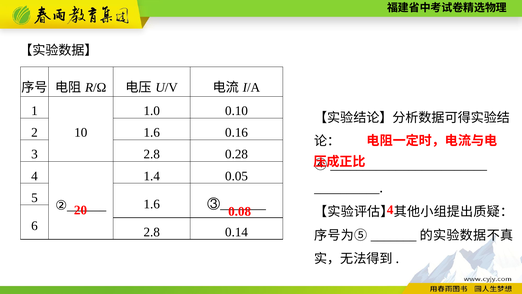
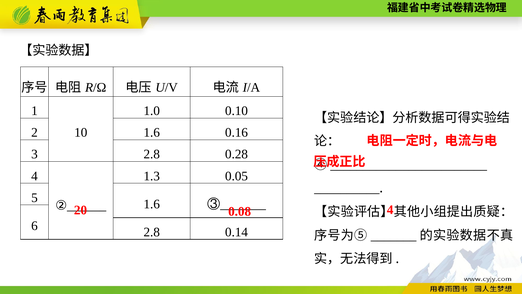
1.4: 1.4 -> 1.3
